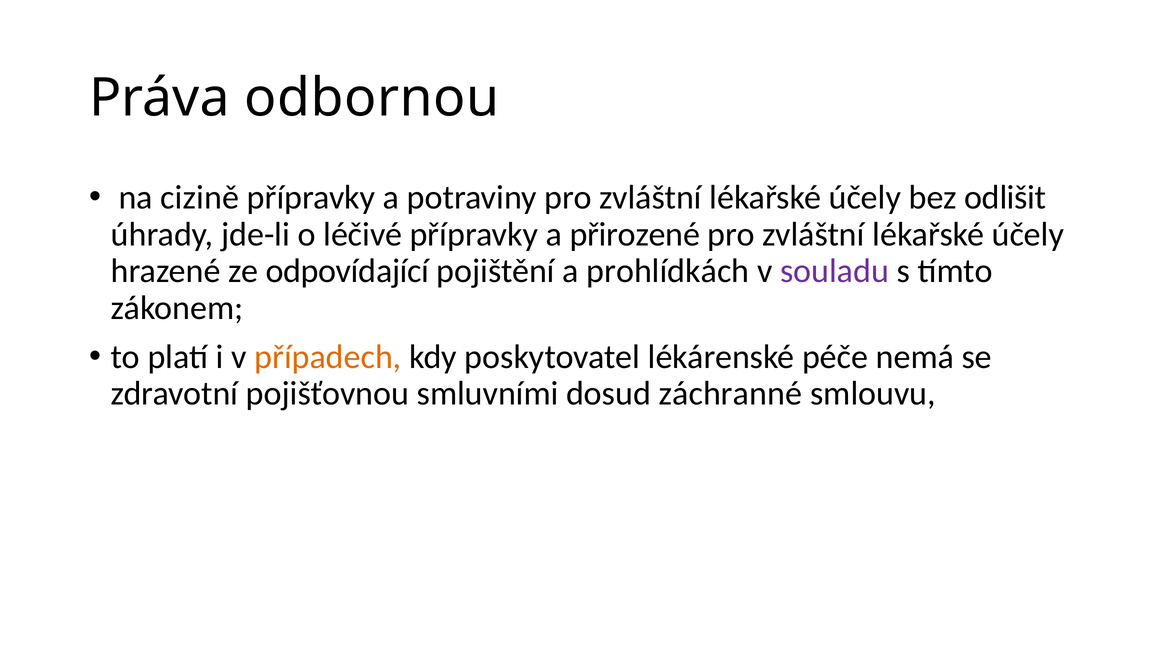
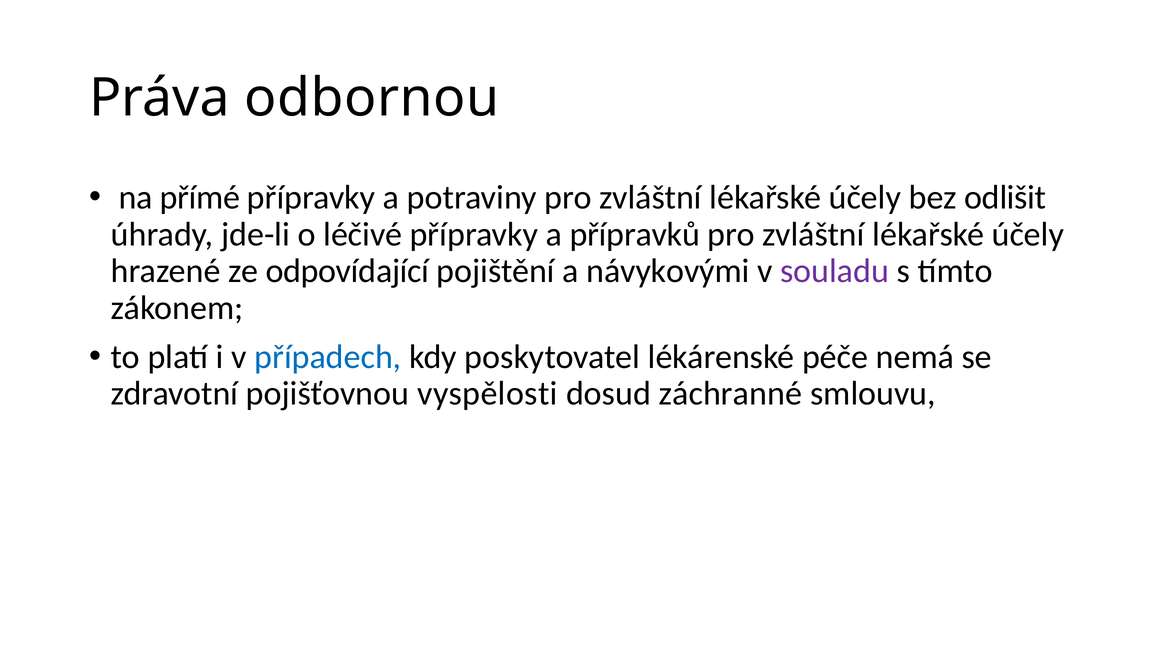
cizině: cizině -> přímé
přirozené: přirozené -> přípravků
prohlídkách: prohlídkách -> návykovými
případech colour: orange -> blue
smluvními: smluvními -> vyspělosti
